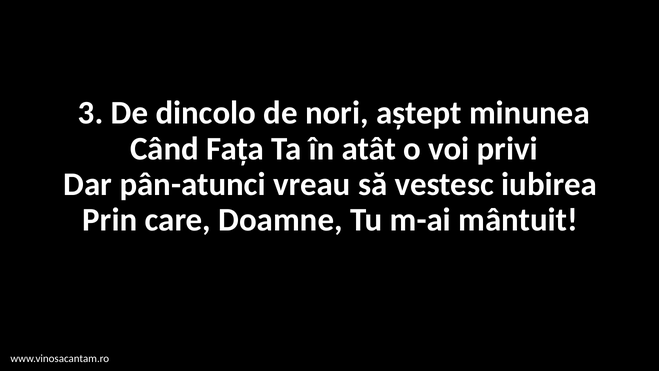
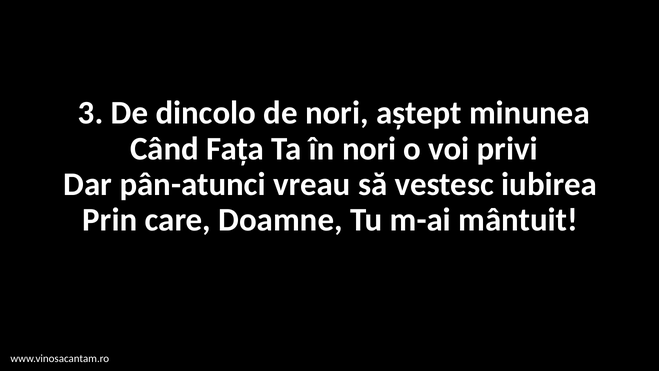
în atât: atât -> nori
